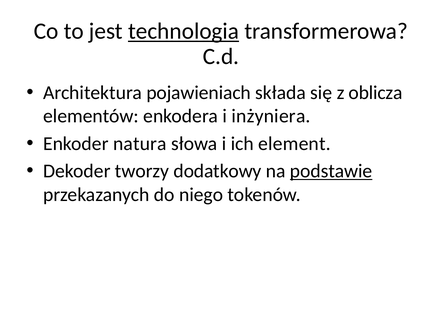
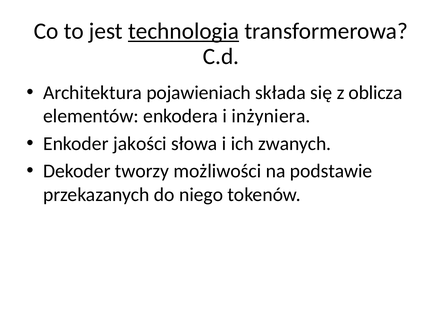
natura: natura -> jakości
element: element -> zwanych
dodatkowy: dodatkowy -> możliwości
podstawie underline: present -> none
